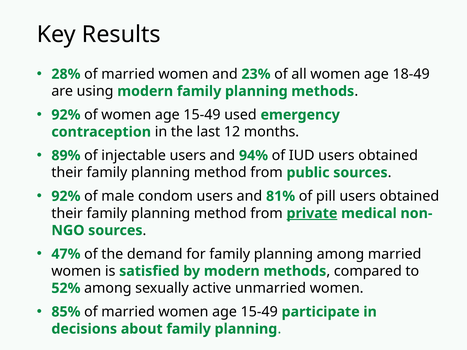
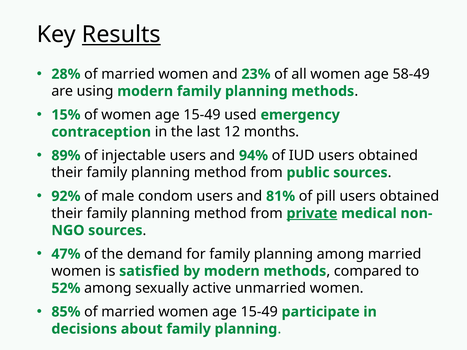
Results underline: none -> present
18-49: 18-49 -> 58-49
92% at (66, 115): 92% -> 15%
